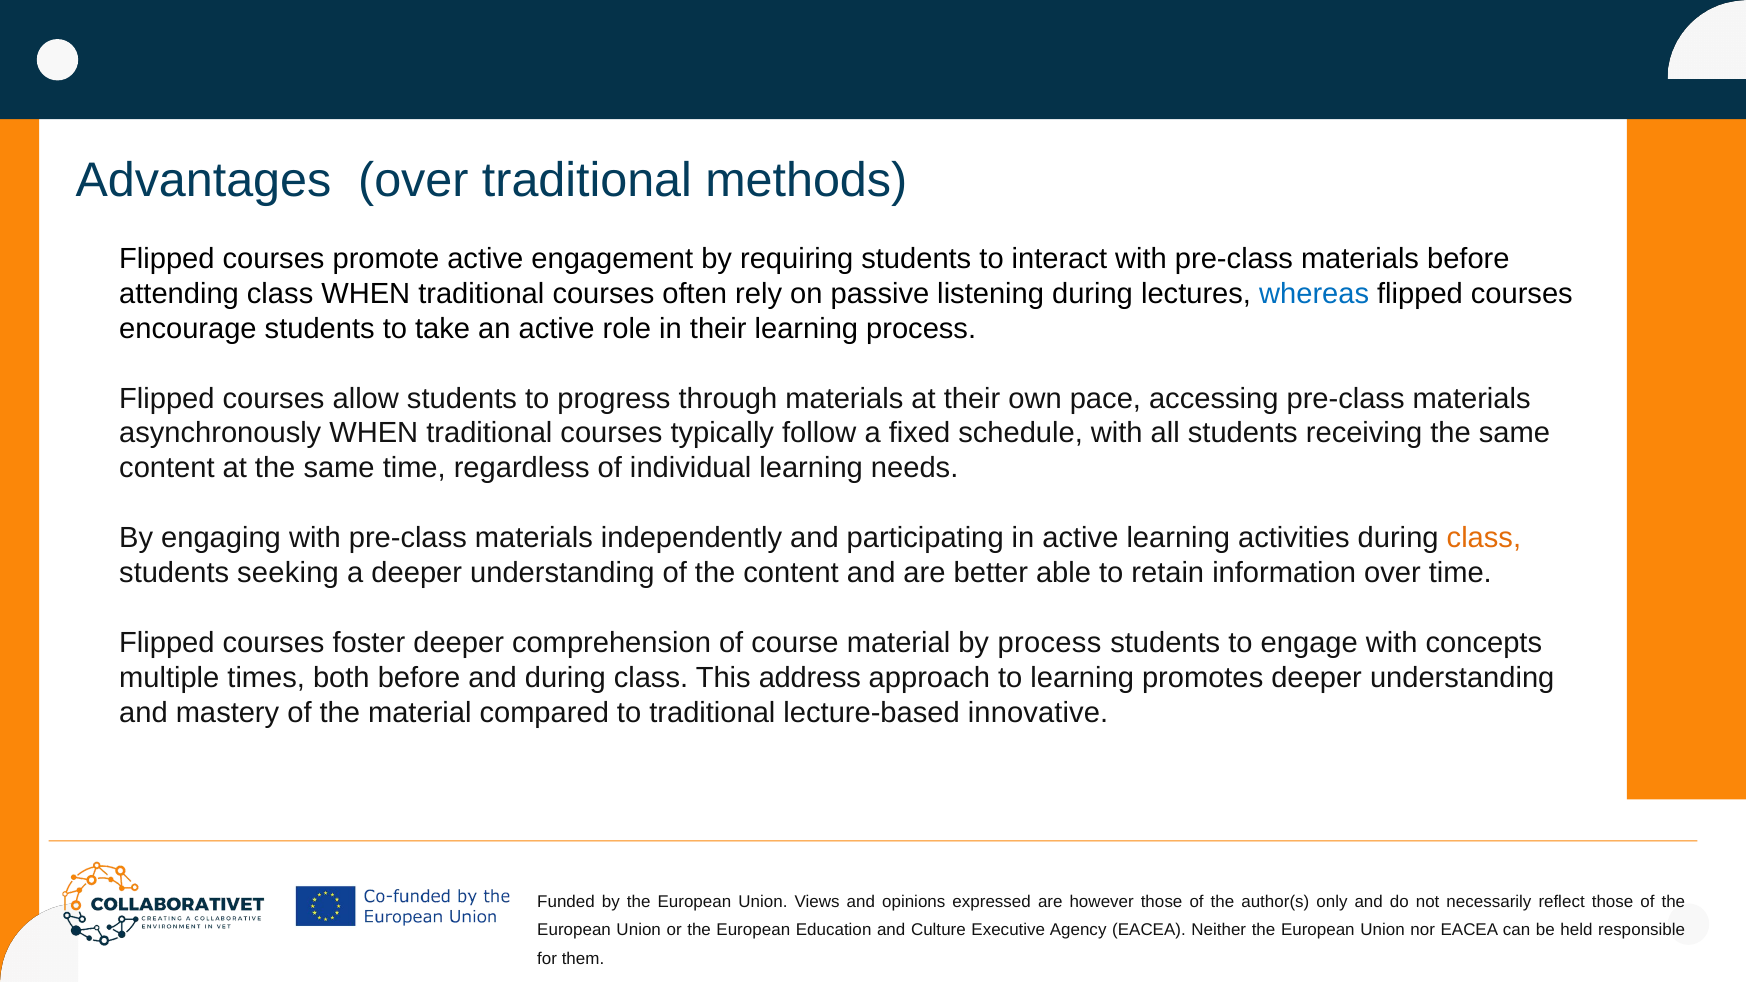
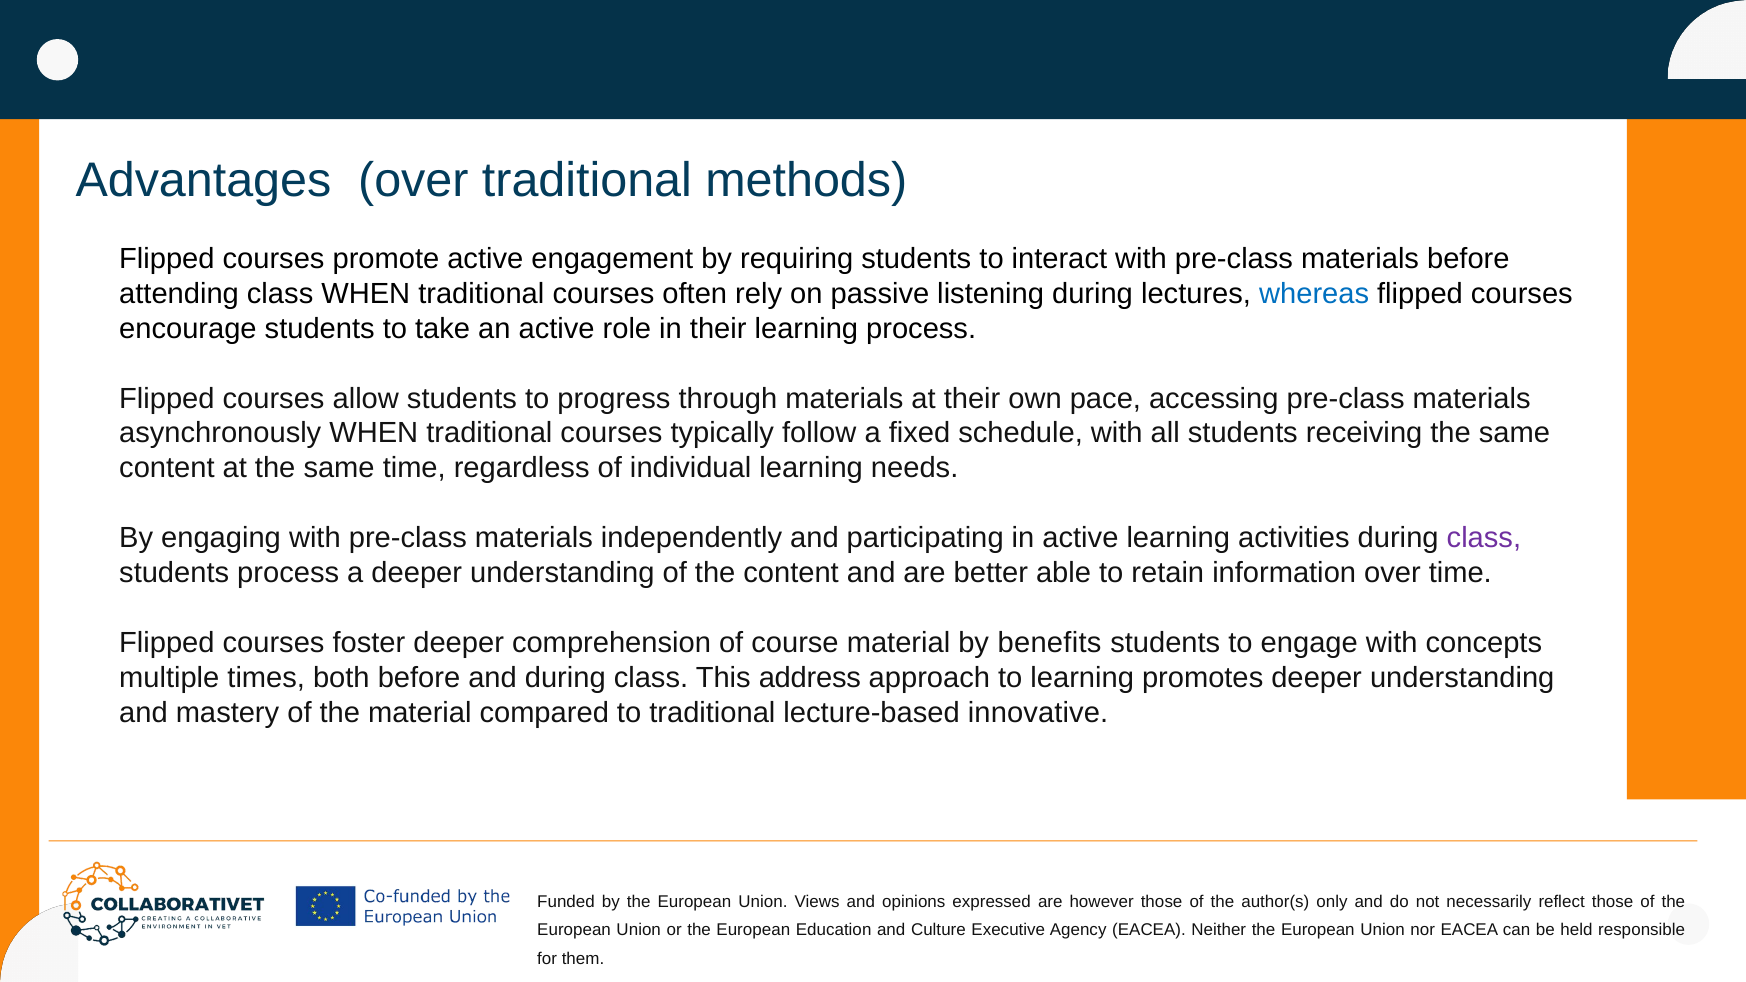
class at (1484, 538) colour: orange -> purple
students seeking: seeking -> process
by process: process -> benefits
